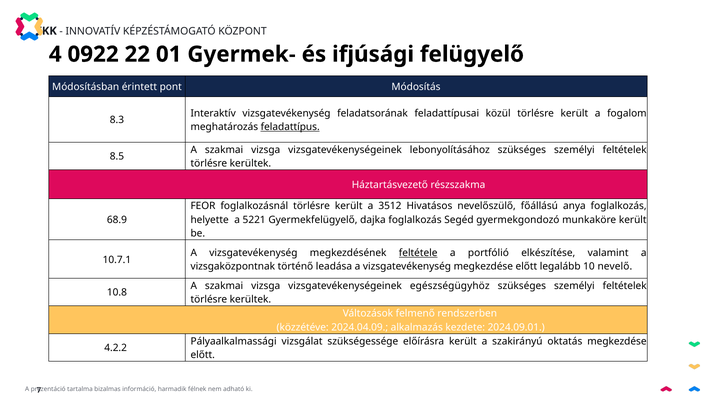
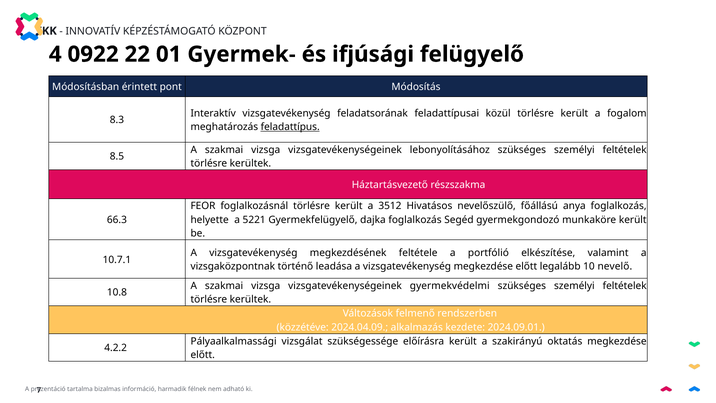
68.9: 68.9 -> 66.3
feltétele underline: present -> none
egészségügyhöz: egészségügyhöz -> gyermekvédelmi
